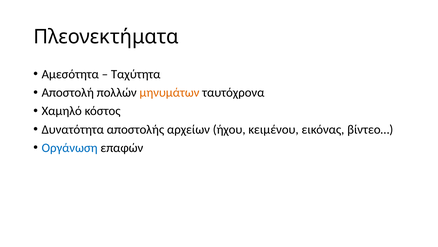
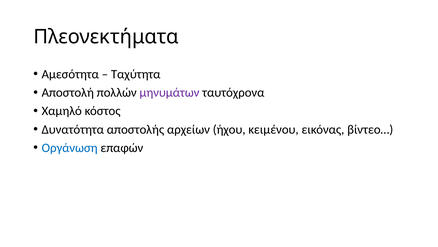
μηνυμάτων colour: orange -> purple
